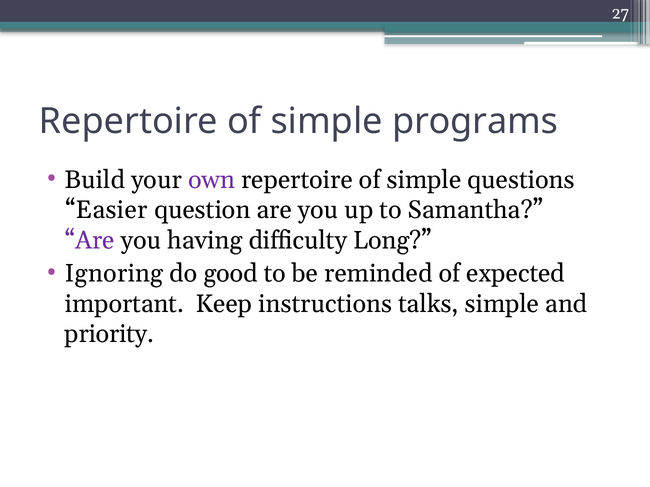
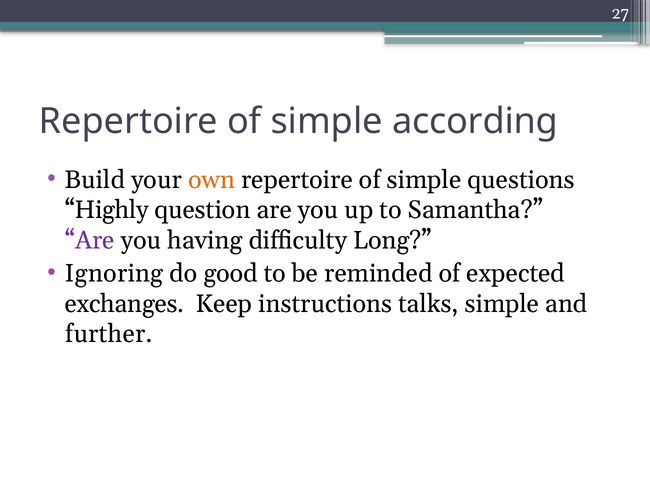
programs: programs -> according
own colour: purple -> orange
Easier: Easier -> Highly
important: important -> exchanges
priority: priority -> further
